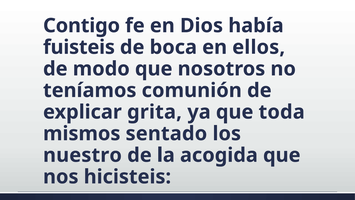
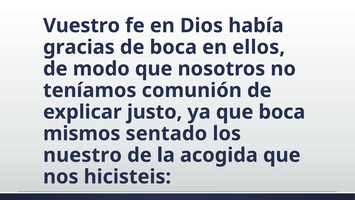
Contigo: Contigo -> Vuestro
fuisteis: fuisteis -> gracias
grita: grita -> justo
que toda: toda -> boca
